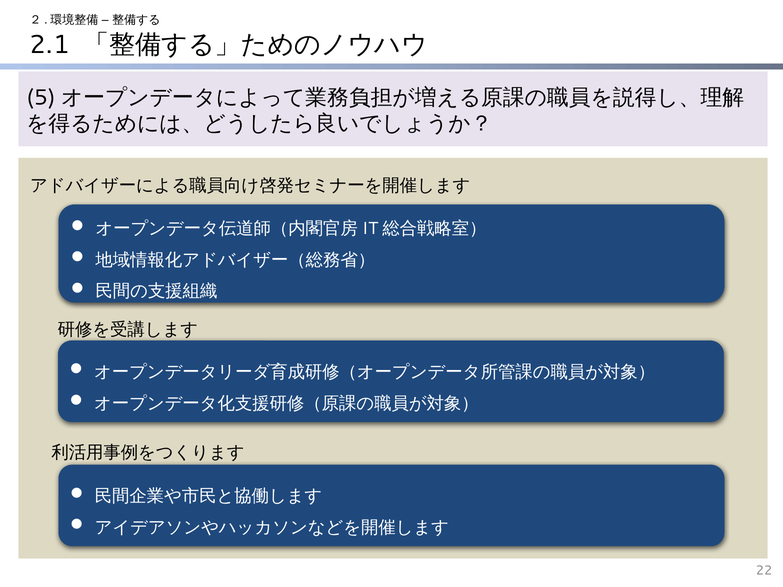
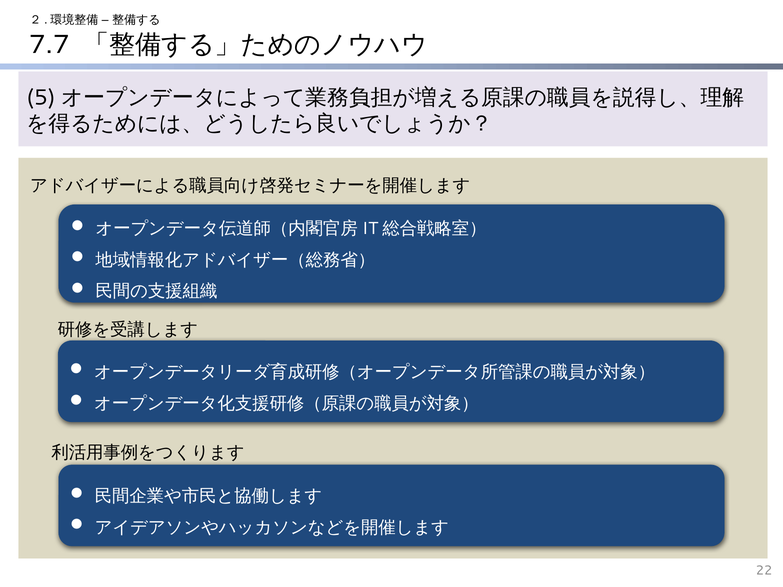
2.1: 2.1 -> 7.7
